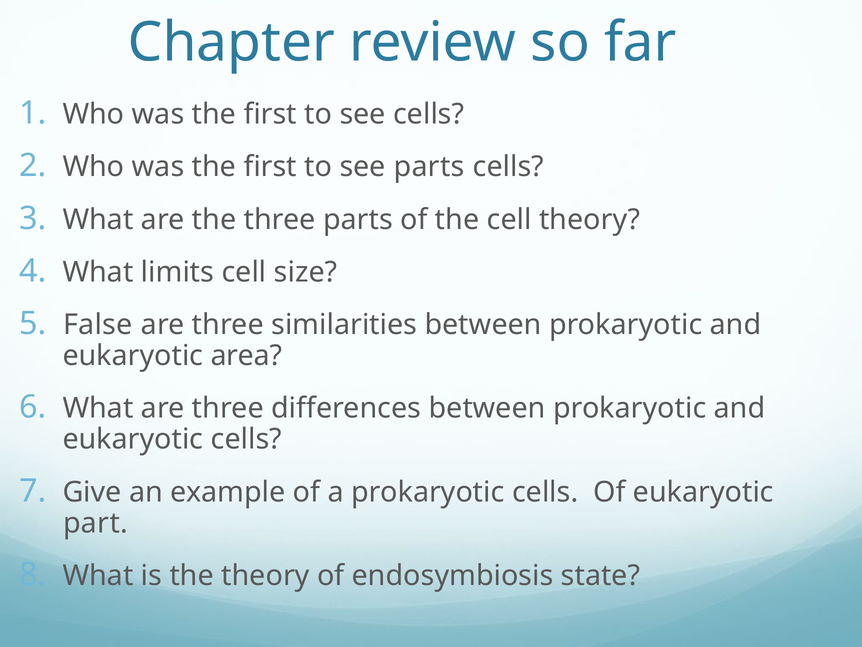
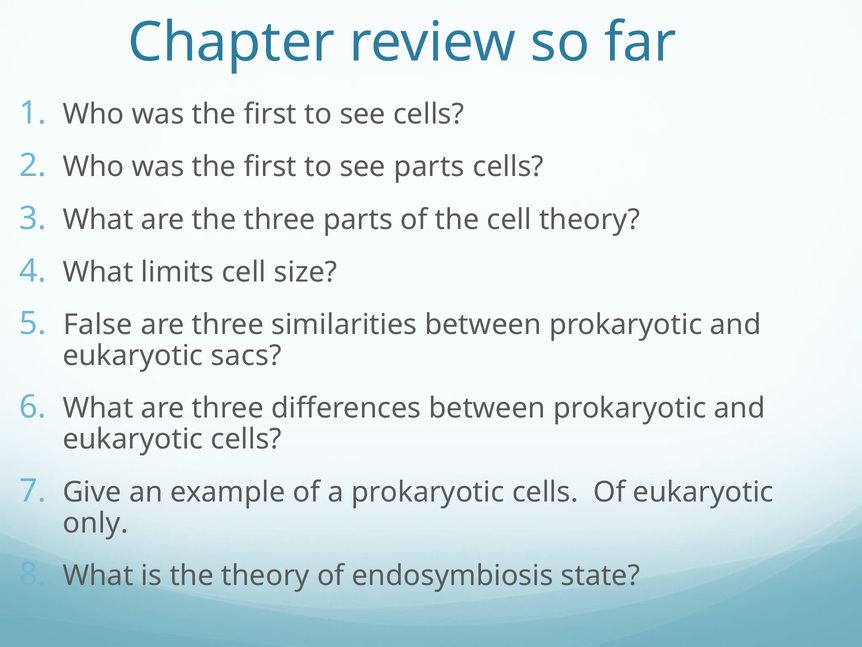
area: area -> sacs
part: part -> only
